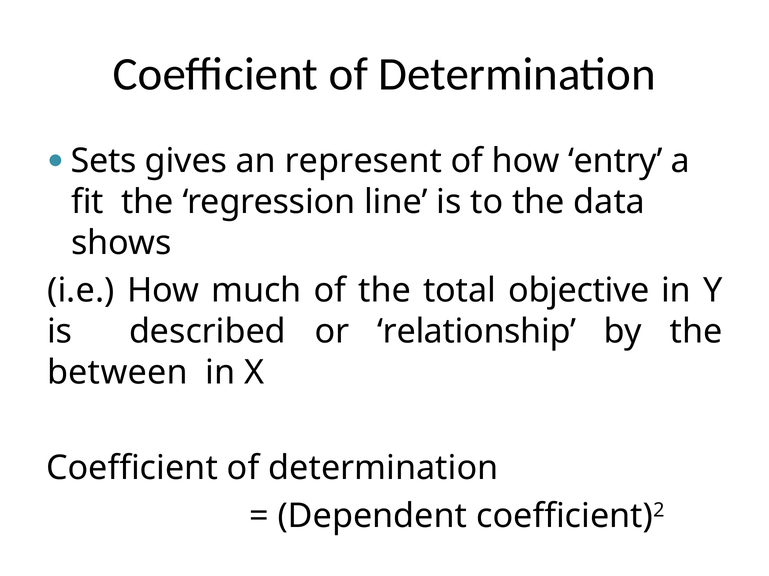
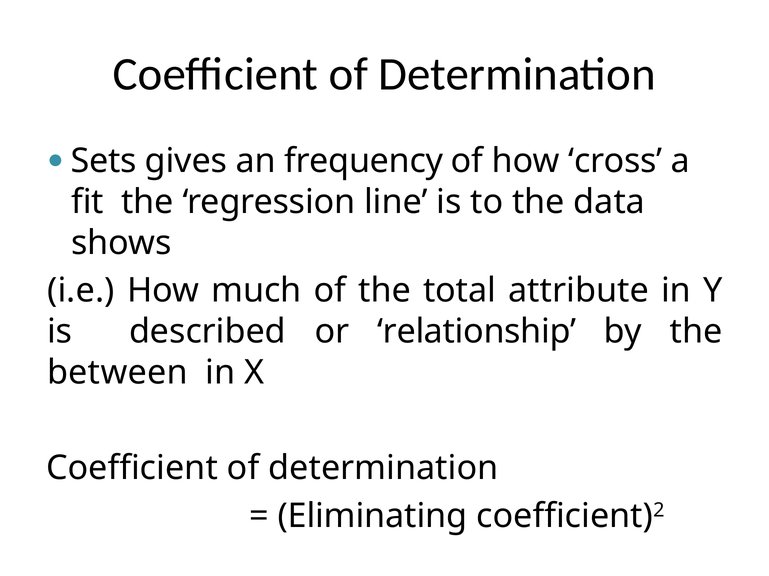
represent: represent -> frequency
entry: entry -> cross
objective: objective -> attribute
Dependent: Dependent -> Eliminating
